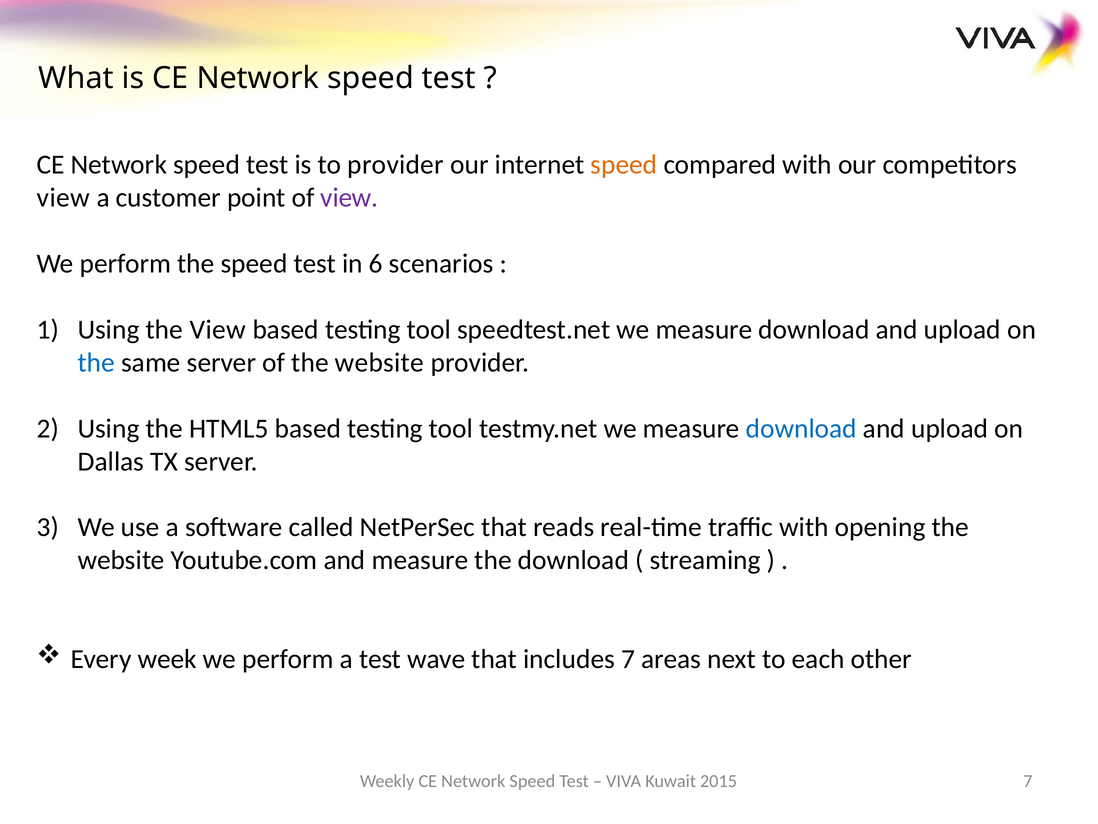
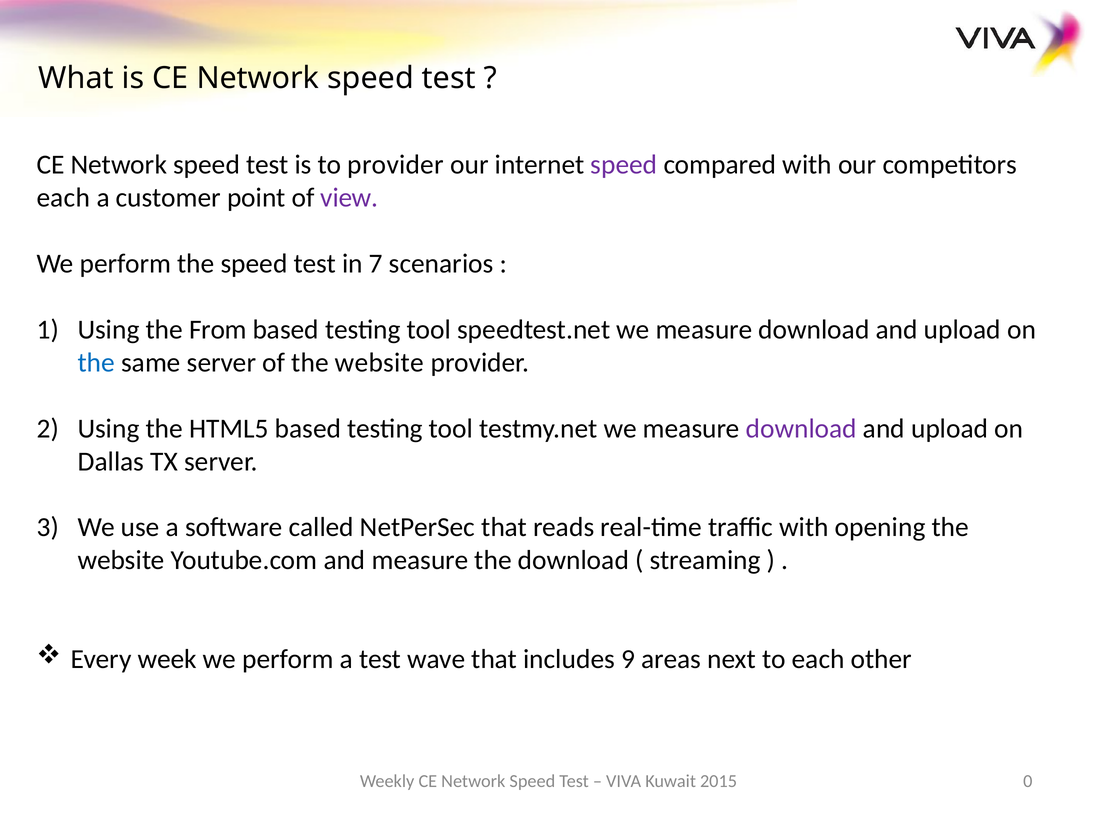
speed at (624, 165) colour: orange -> purple
view at (63, 198): view -> each
6: 6 -> 7
the View: View -> From
download at (801, 428) colour: blue -> purple
includes 7: 7 -> 9
2015 7: 7 -> 0
